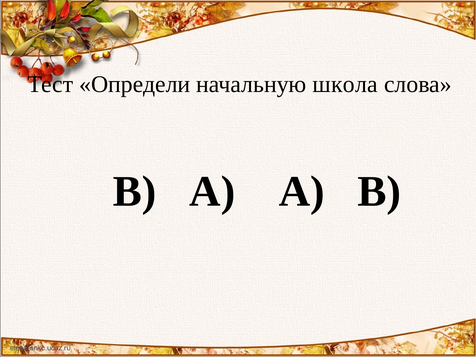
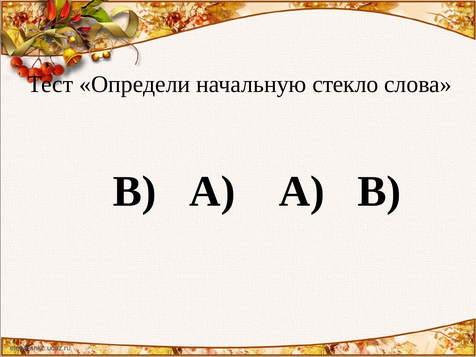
школа: школа -> стекло
